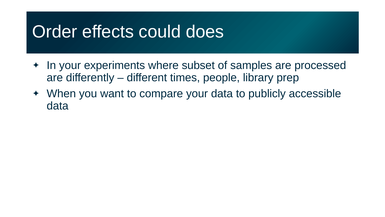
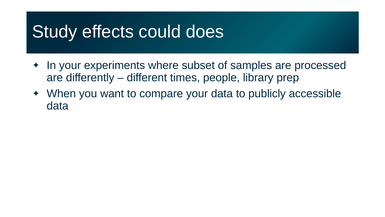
Order: Order -> Study
